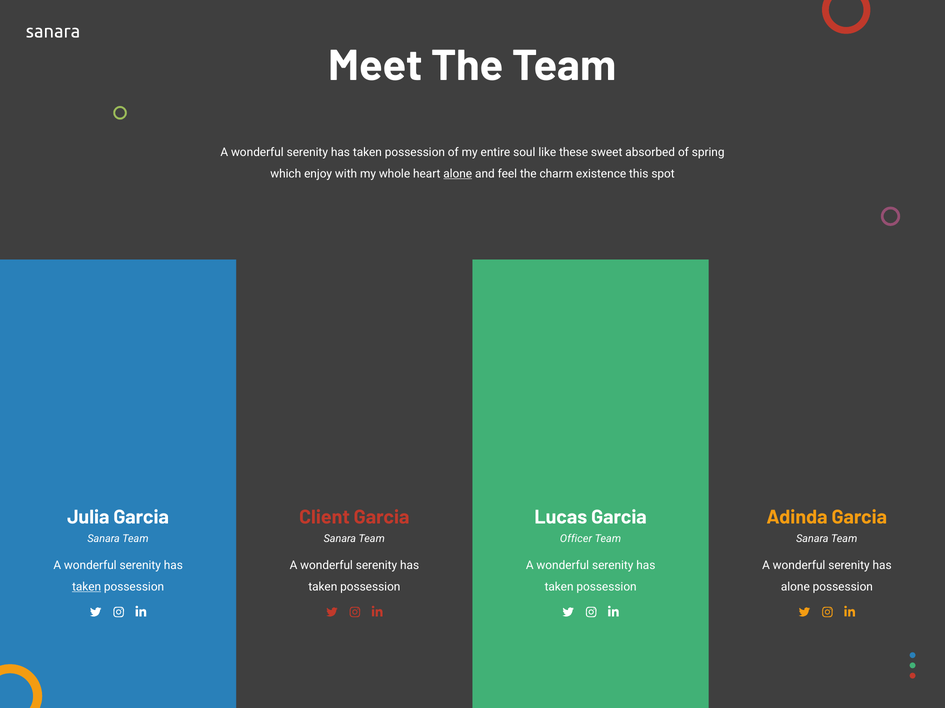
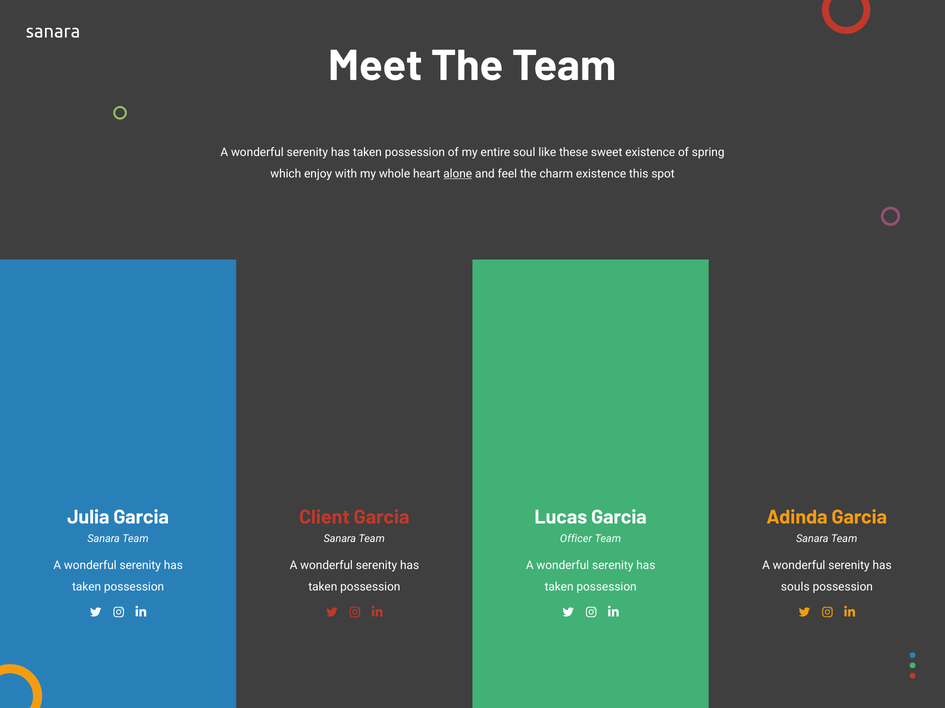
sweet absorbed: absorbed -> existence
taken at (87, 587) underline: present -> none
alone at (795, 587): alone -> souls
